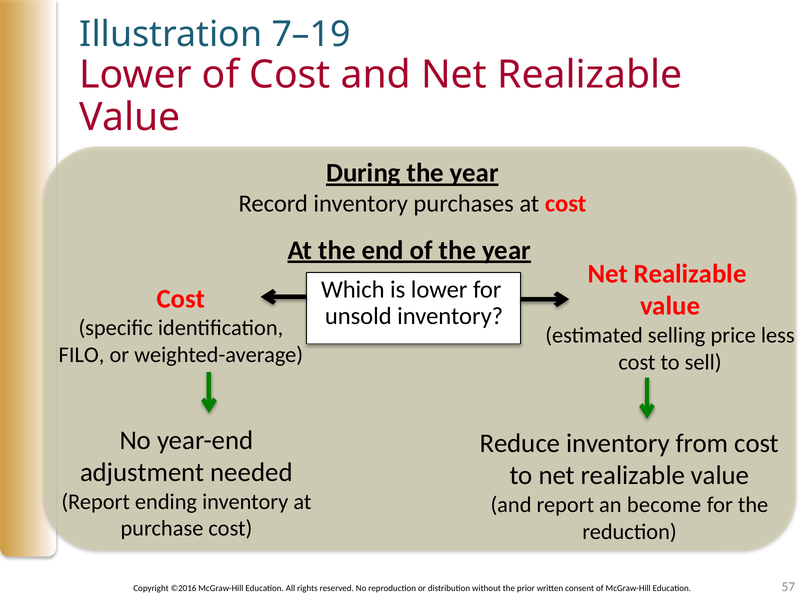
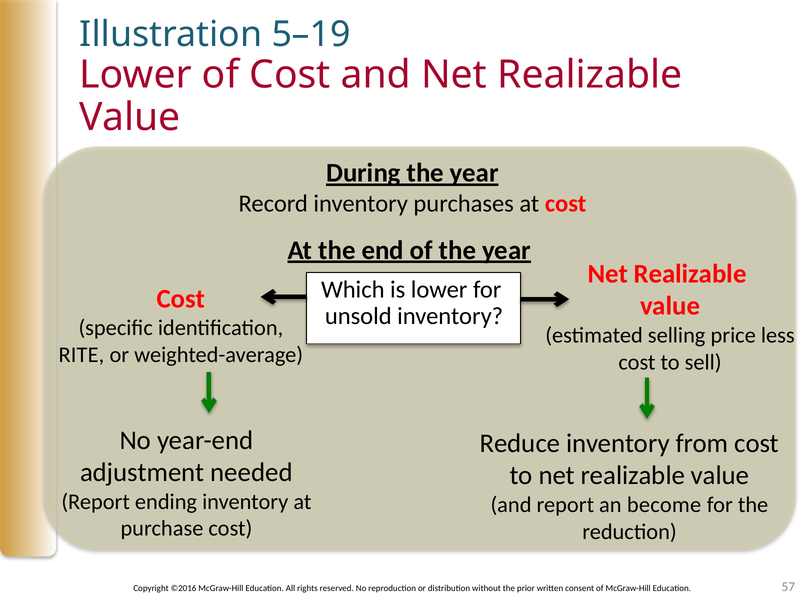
7–19: 7–19 -> 5–19
FILO: FILO -> RITE
